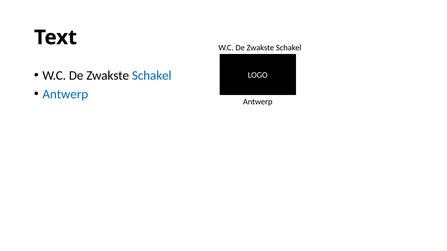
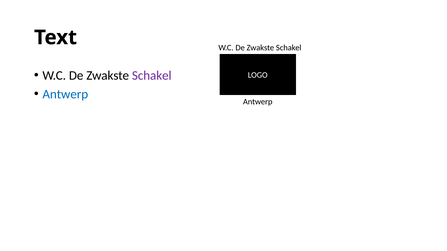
Schakel at (152, 76) colour: blue -> purple
